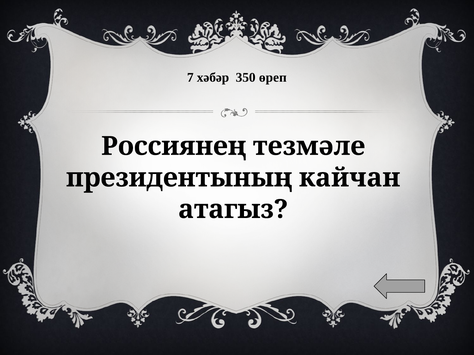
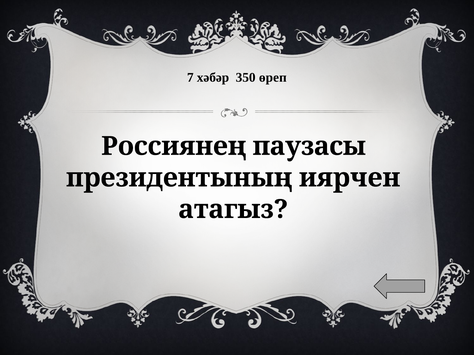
тезмәле: тезмәле -> паузасы
кайчан: кайчан -> иярчен
